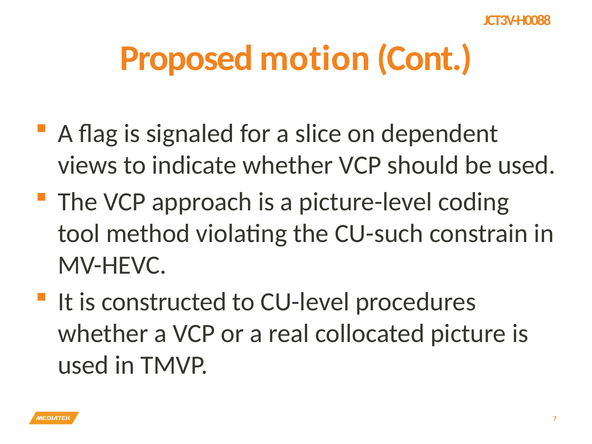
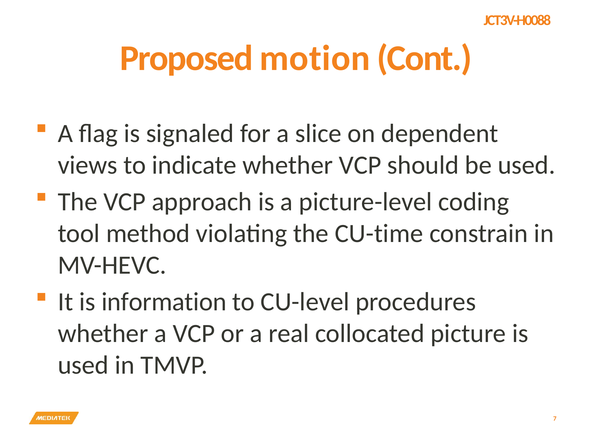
CU-such: CU-such -> CU-time
constructed: constructed -> information
